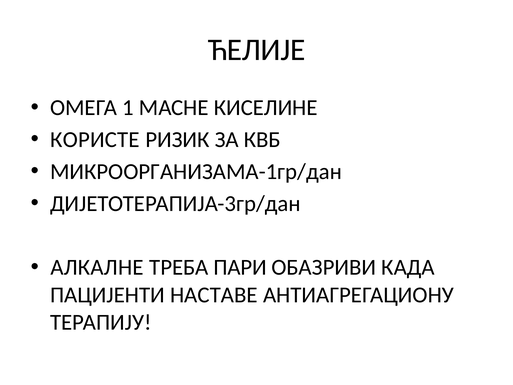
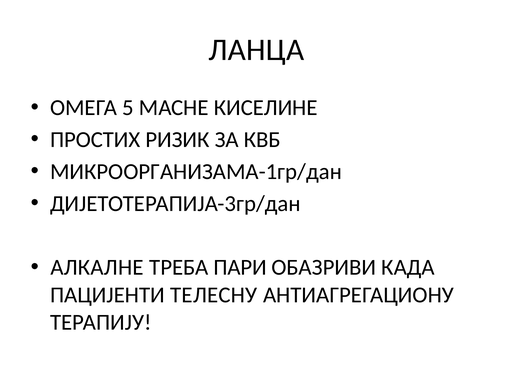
ЋЕЛИЈЕ: ЋЕЛИЈЕ -> ЛАНЦА
1: 1 -> 5
КОРИСТЕ: КОРИСТЕ -> ПРОСТИХ
НАСТАВЕ: НАСТАВЕ -> ТЕЛЕСНУ
